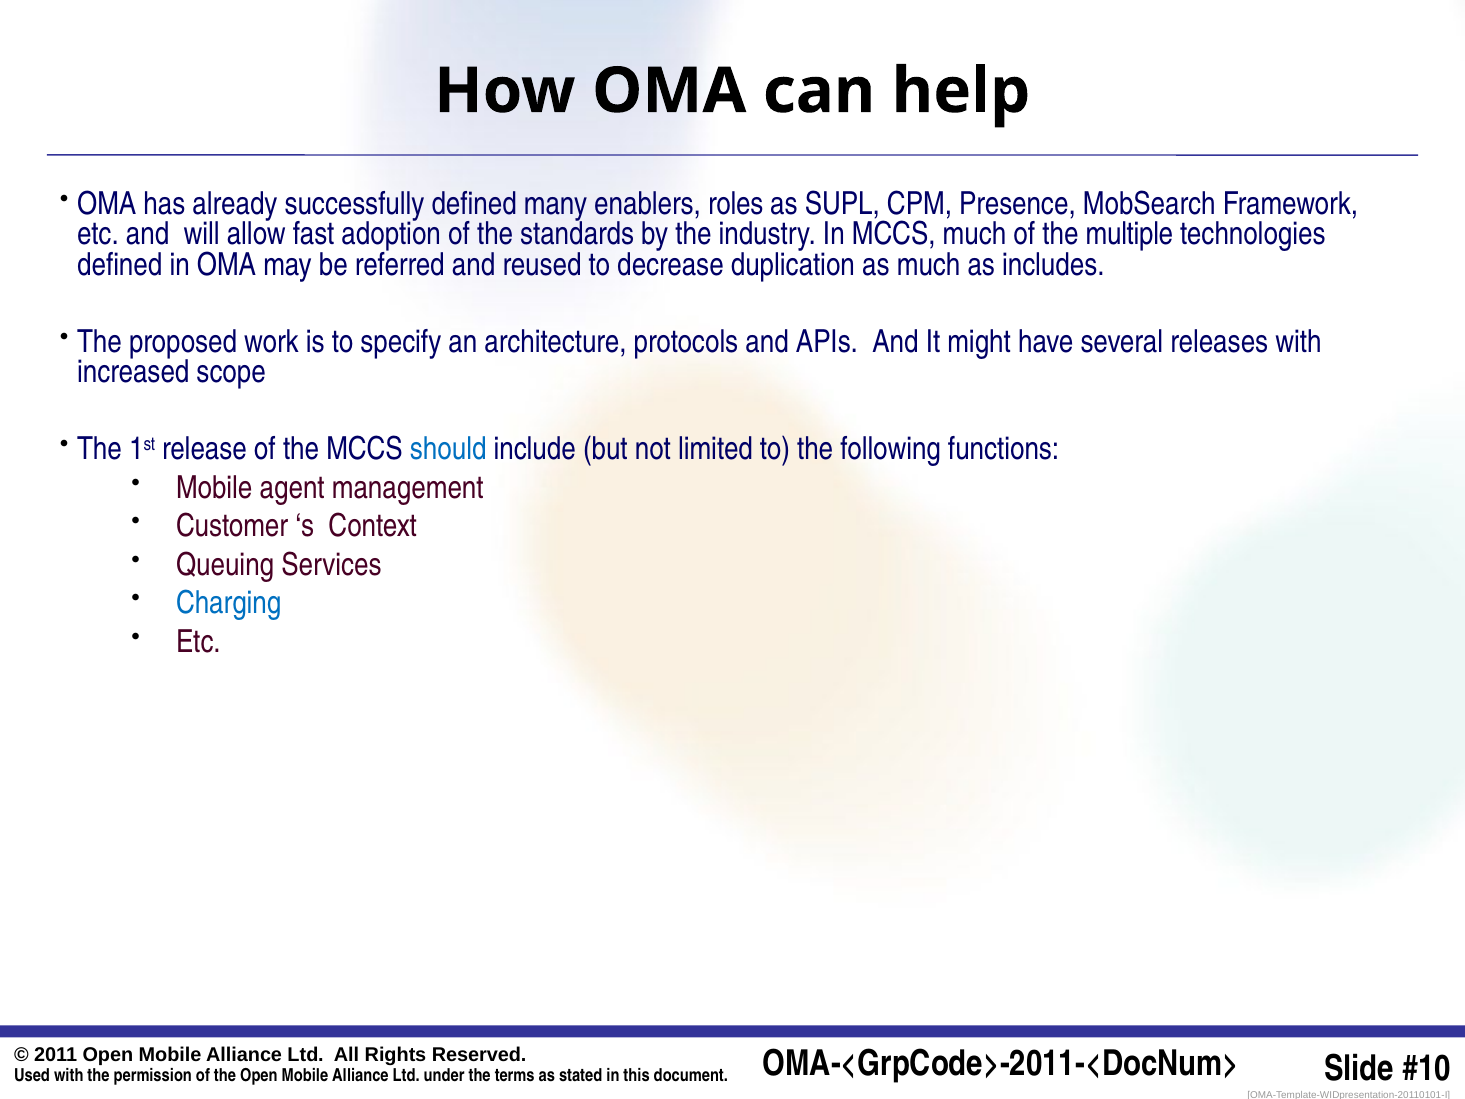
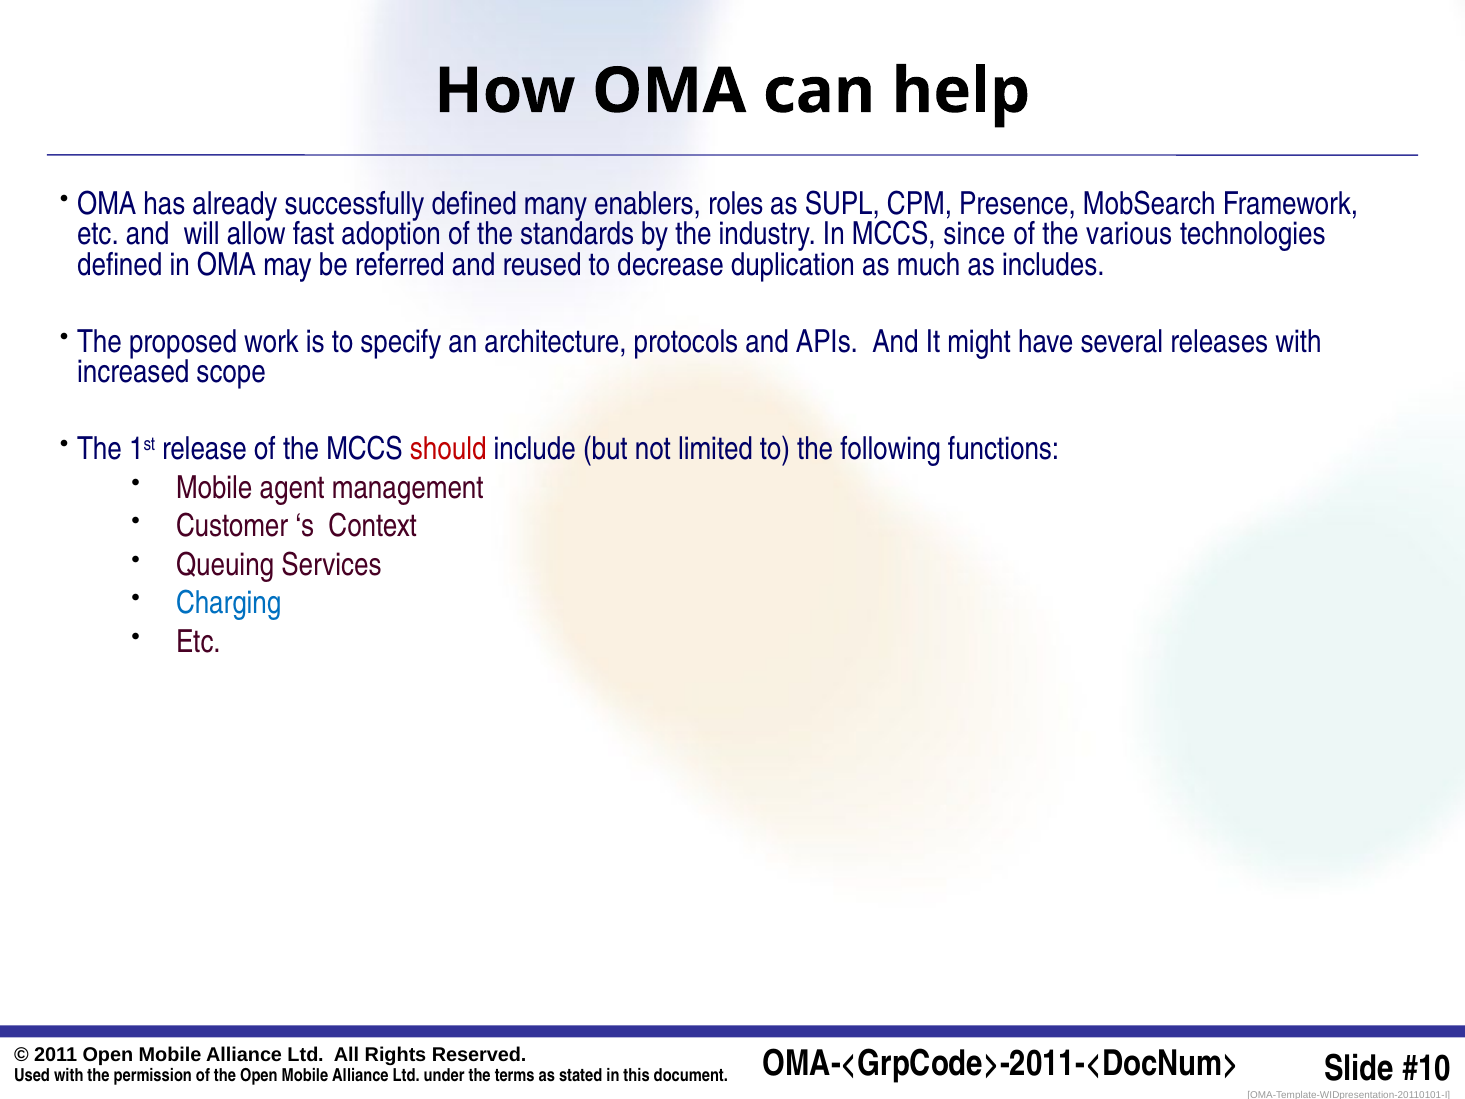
MCCS much: much -> since
multiple: multiple -> various
should colour: blue -> red
